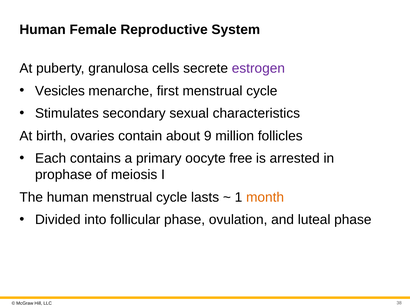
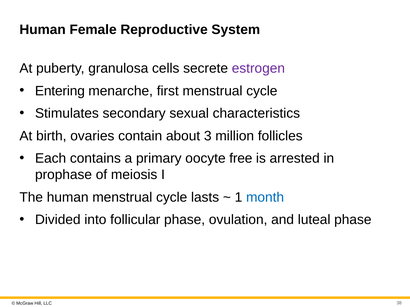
Vesicles: Vesicles -> Entering
9: 9 -> 3
month colour: orange -> blue
